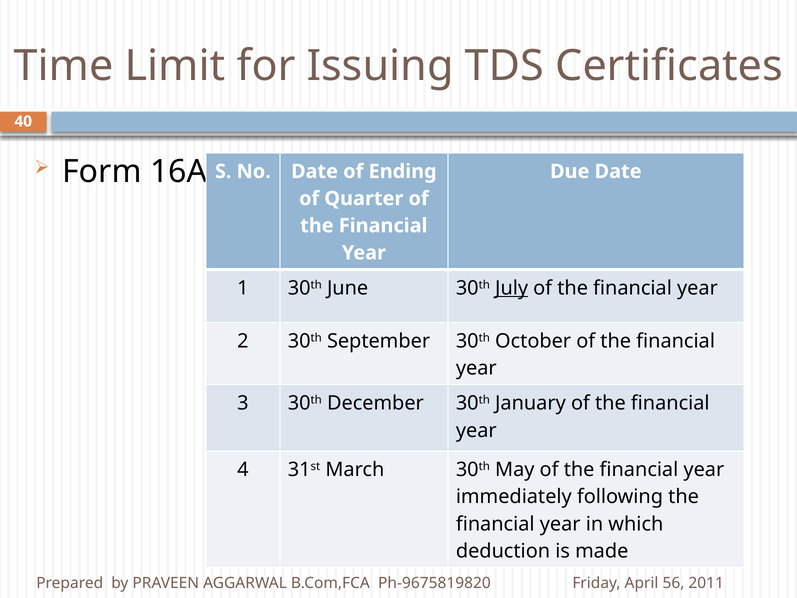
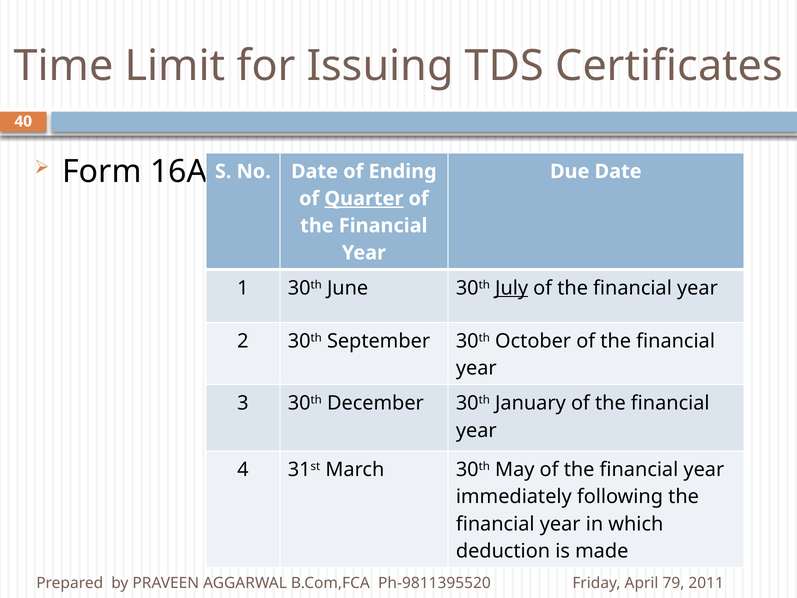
Quarter underline: none -> present
Ph-9675819820: Ph-9675819820 -> Ph-9811395520
56: 56 -> 79
